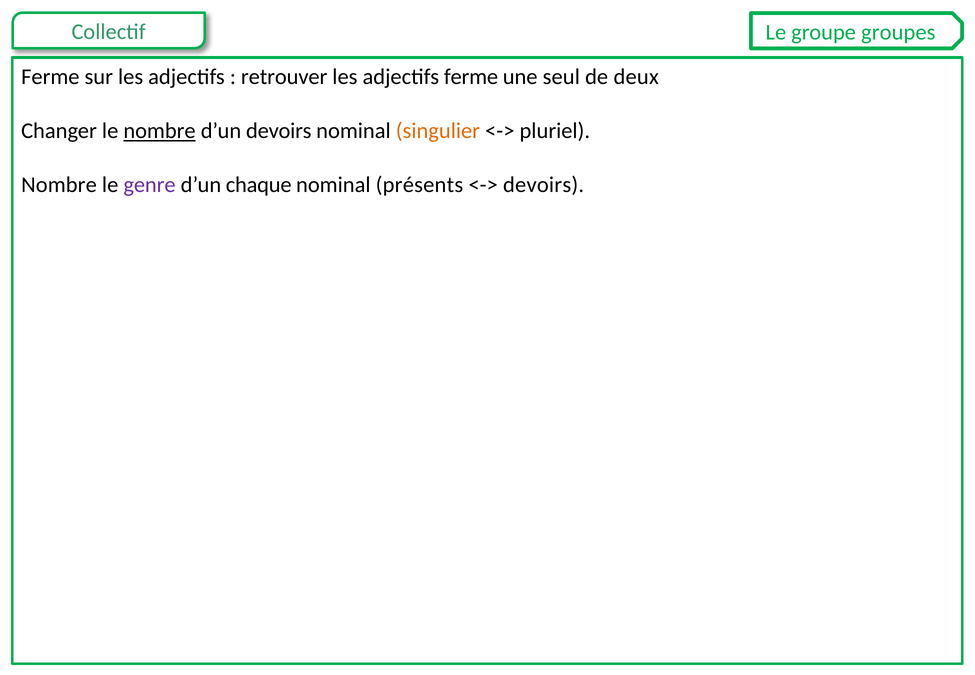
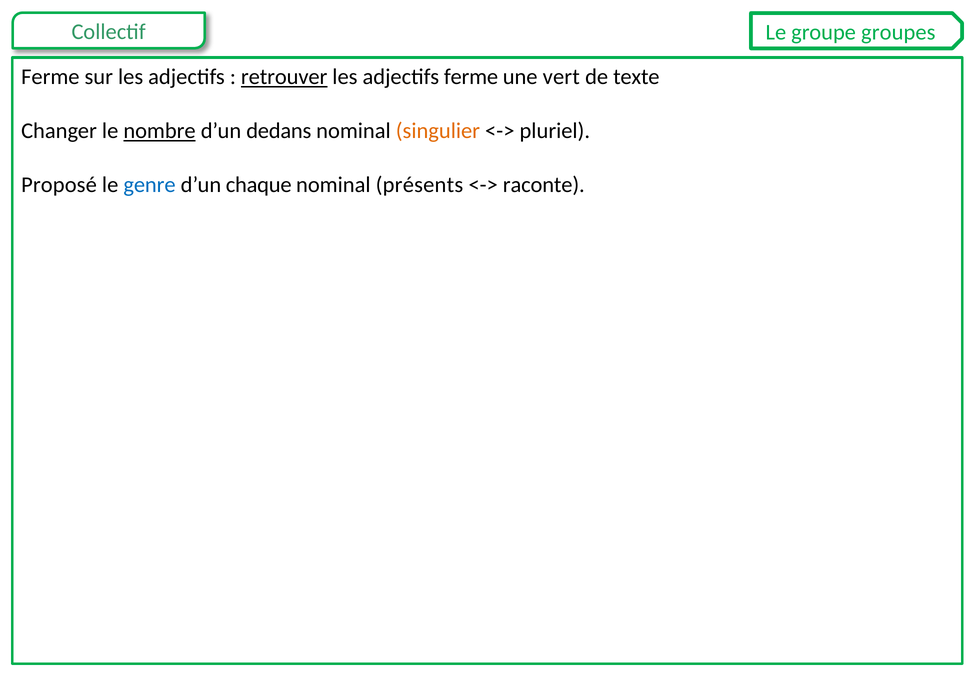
retrouver underline: none -> present
seul: seul -> vert
deux: deux -> texte
d’un devoirs: devoirs -> dedans
Nombre at (59, 185): Nombre -> Proposé
genre colour: purple -> blue
devoirs at (544, 185): devoirs -> raconte
